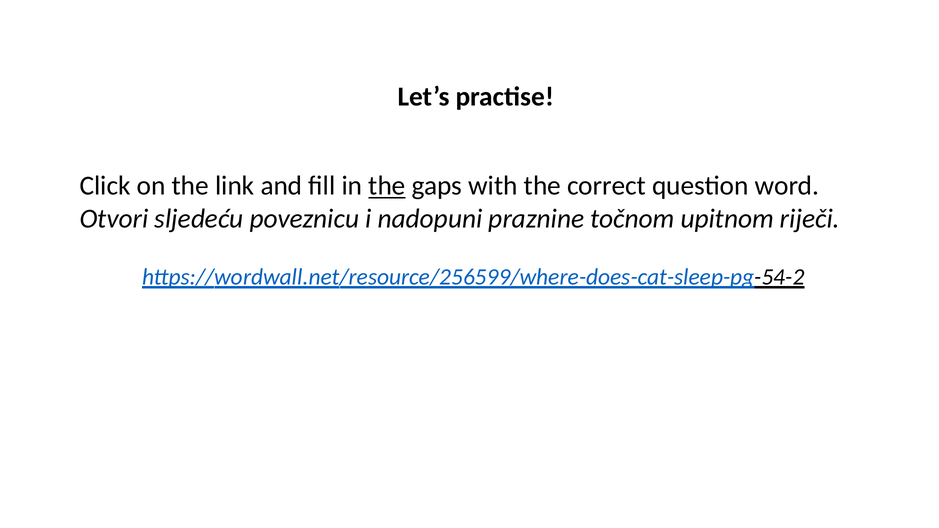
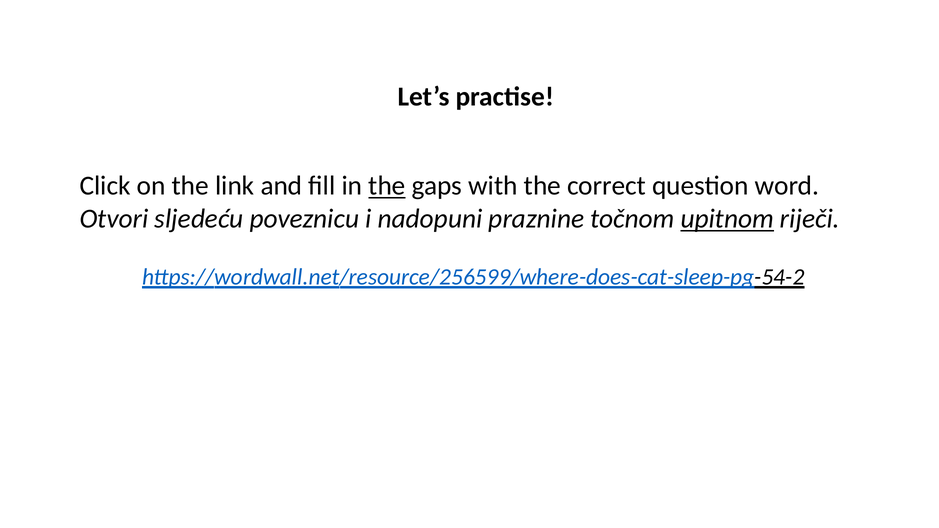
upitnom underline: none -> present
